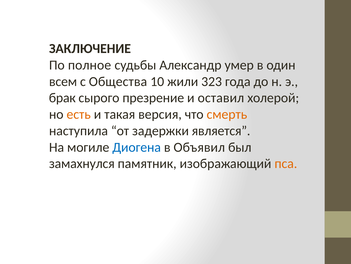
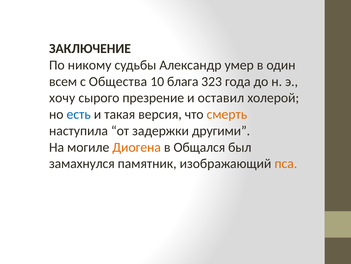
полное: полное -> никому
жили: жили -> блага
брак: брак -> хочу
есть colour: orange -> blue
является: является -> другими
Диогена colour: blue -> orange
Объявил: Объявил -> Общался
